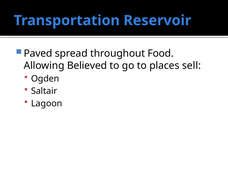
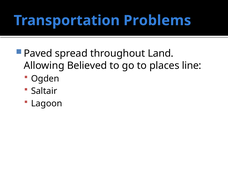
Reservoir: Reservoir -> Problems
Food: Food -> Land
sell: sell -> line
